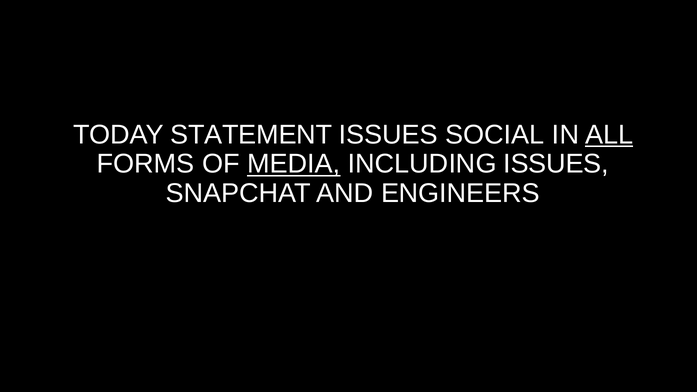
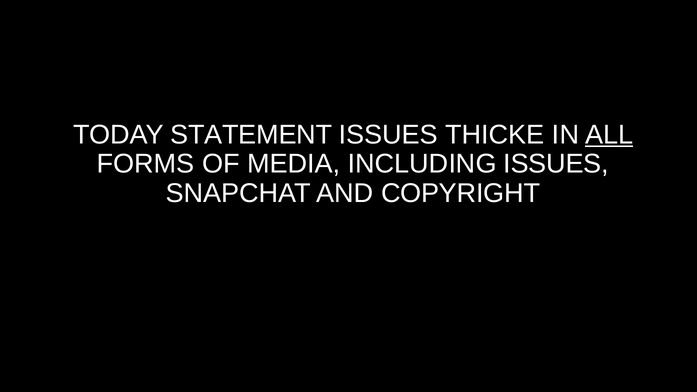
SOCIAL: SOCIAL -> THICKE
MEDIA underline: present -> none
ENGINEERS: ENGINEERS -> COPYRIGHT
